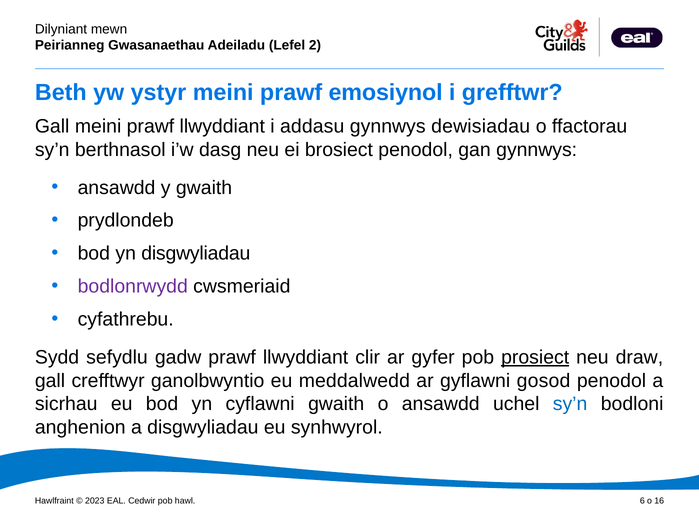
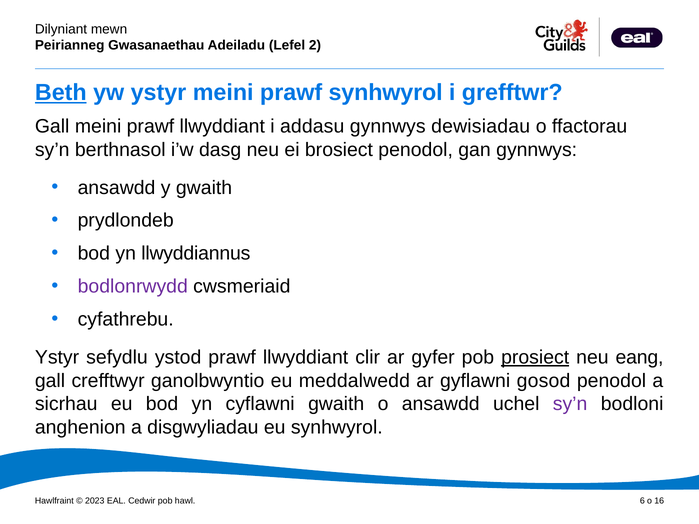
Beth underline: none -> present
prawf emosiynol: emosiynol -> synhwyrol
yn disgwyliadau: disgwyliadau -> llwyddiannus
Sydd at (57, 358): Sydd -> Ystyr
gadw: gadw -> ystod
draw: draw -> eang
sy’n at (570, 404) colour: blue -> purple
